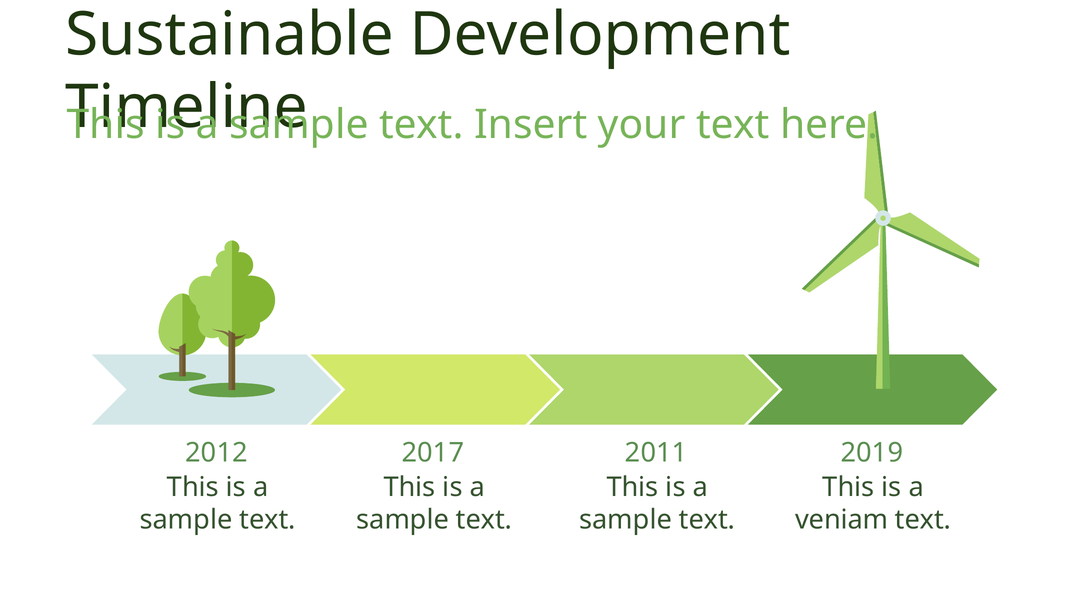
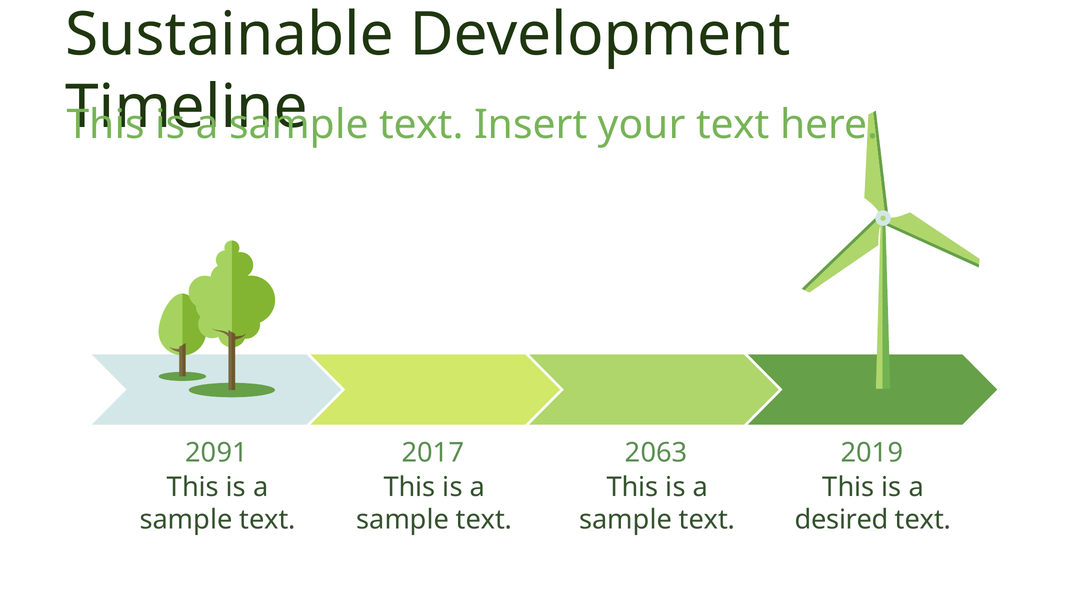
2012: 2012 -> 2091
2011: 2011 -> 2063
veniam: veniam -> desired
